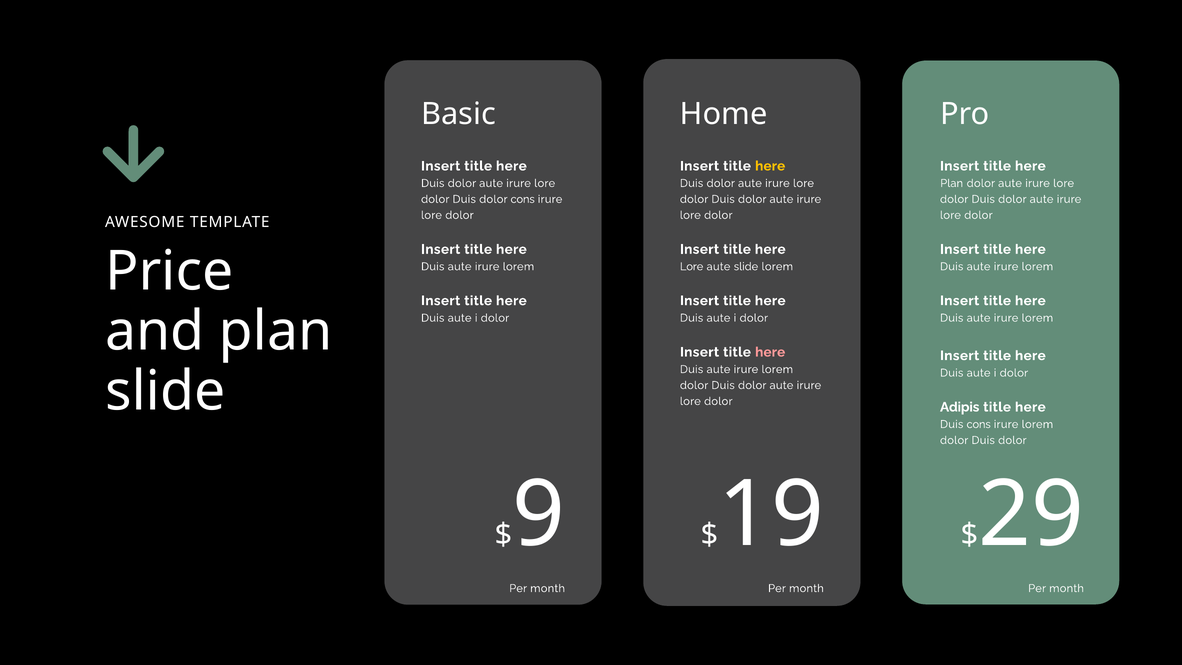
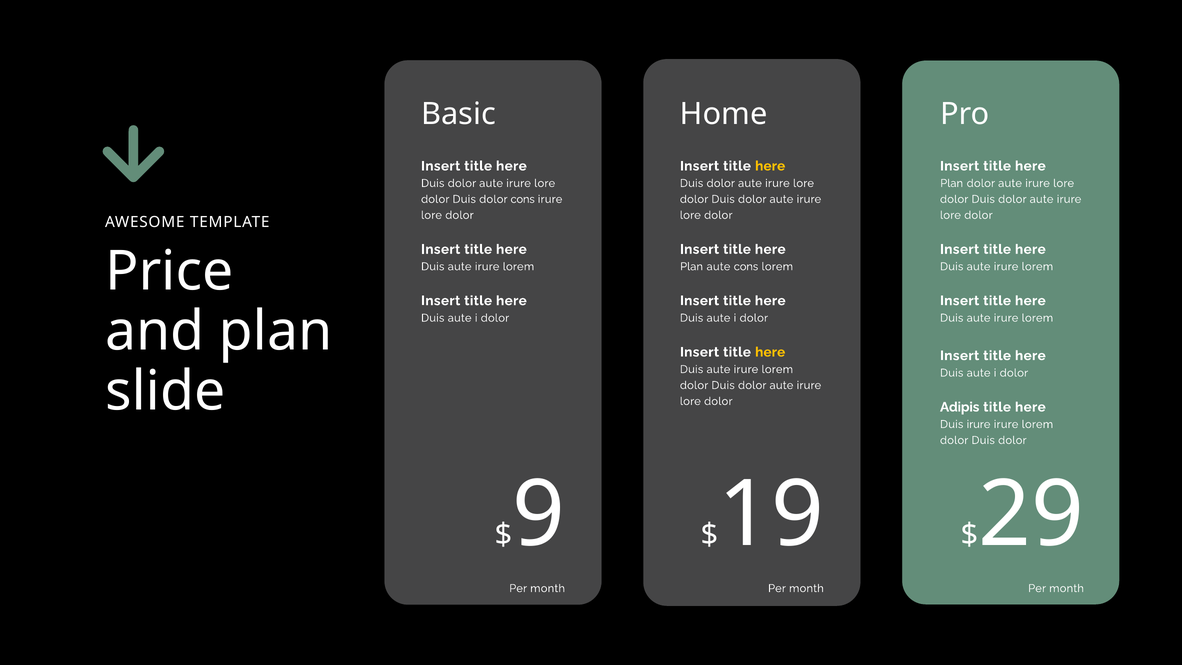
Lore at (692, 266): Lore -> Plan
aute slide: slide -> cons
here at (770, 352) colour: pink -> yellow
Duis cons: cons -> irure
